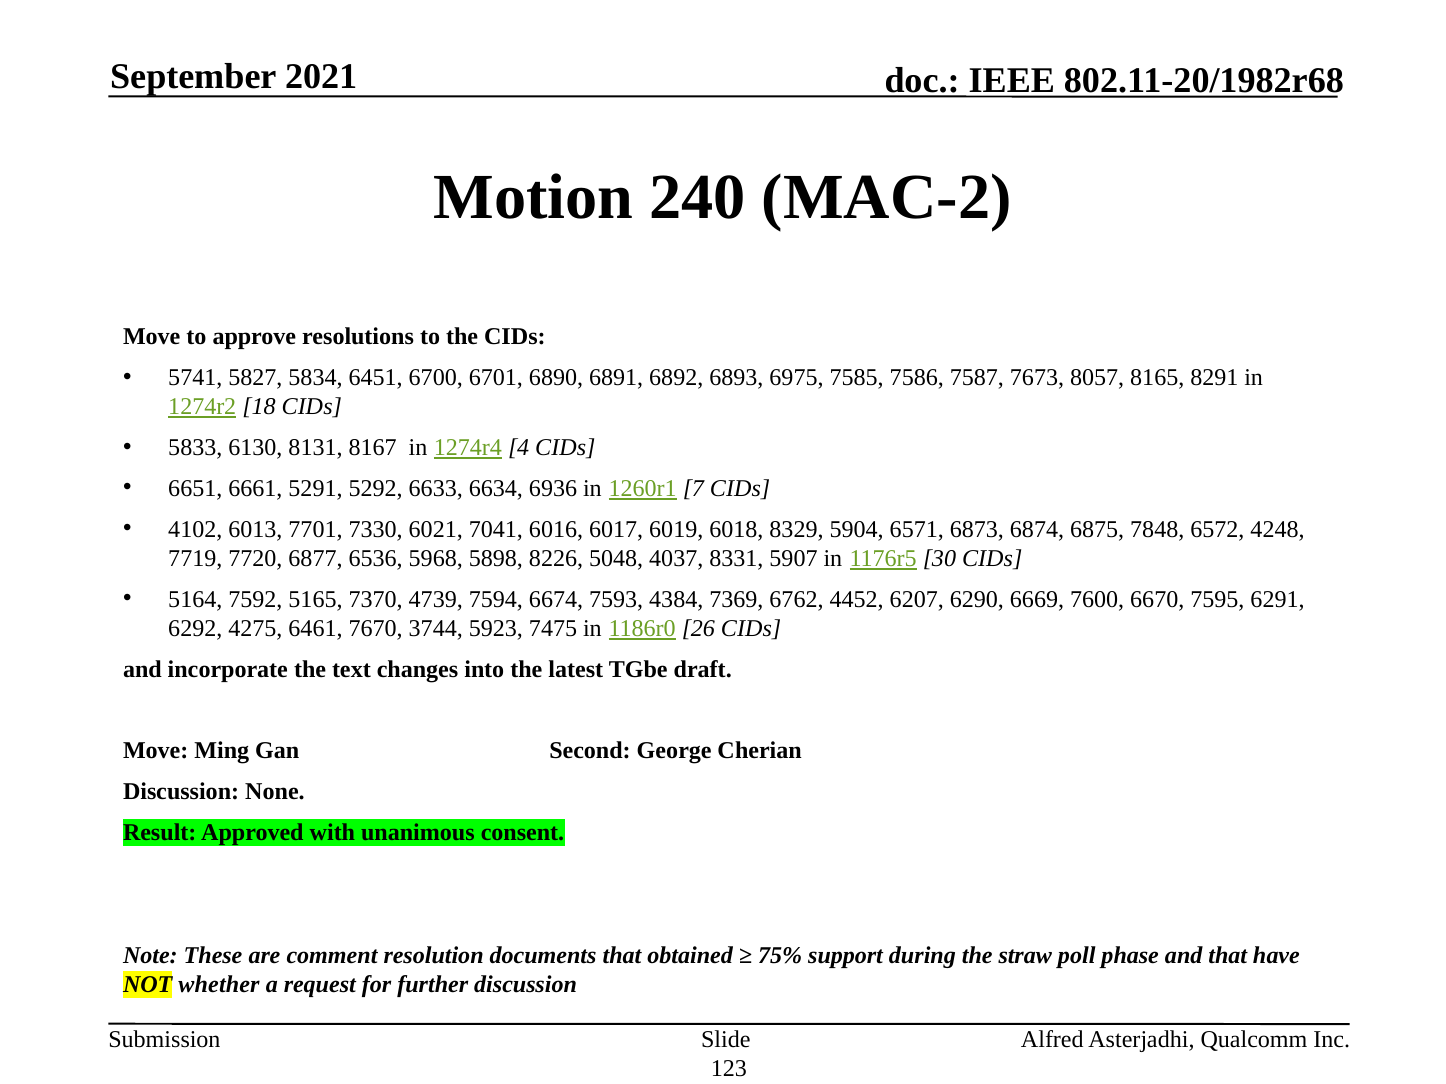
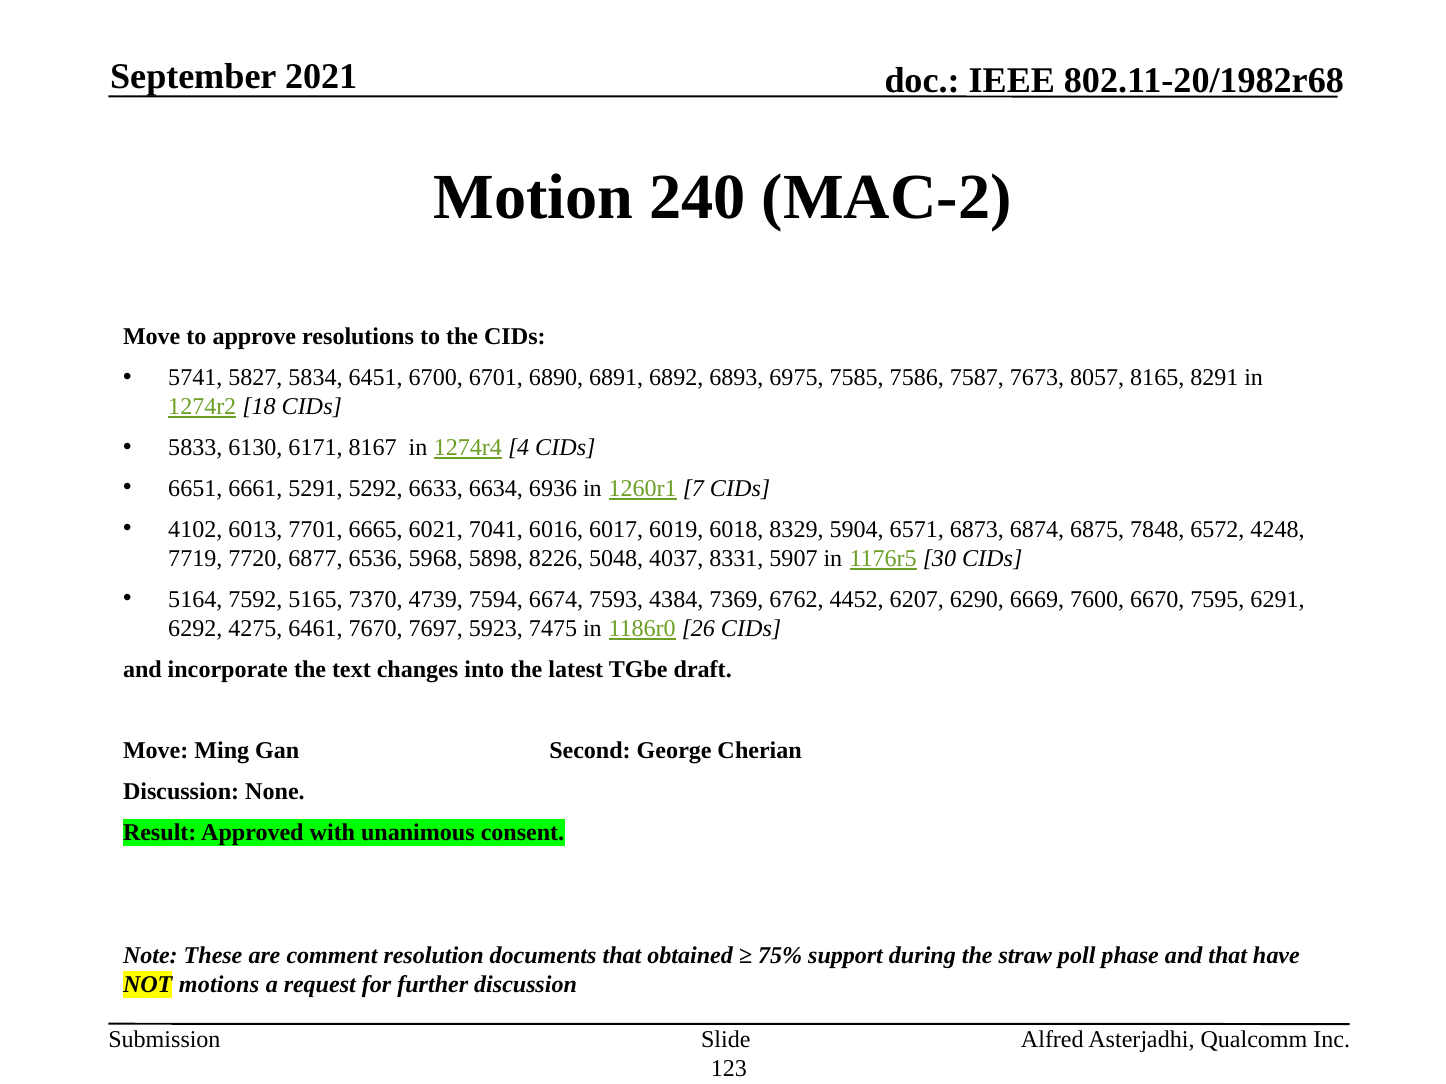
8131: 8131 -> 6171
7330: 7330 -> 6665
3744: 3744 -> 7697
whether: whether -> motions
